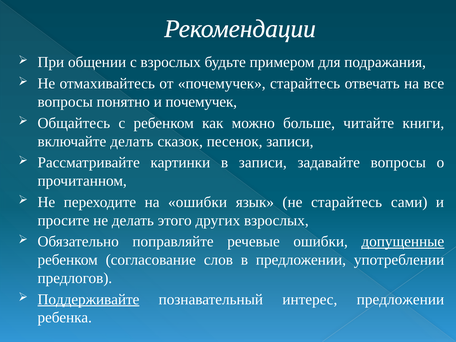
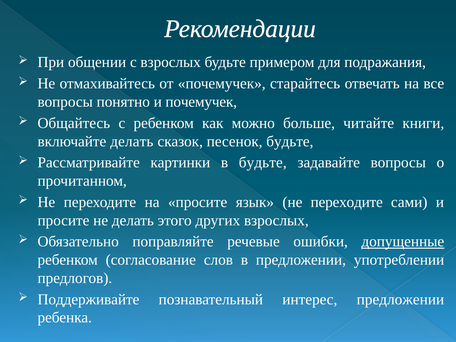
песенок записи: записи -> будьте
в записи: записи -> будьте
на ошибки: ошибки -> просите
язык не старайтесь: старайтесь -> переходите
Поддерживайте underline: present -> none
